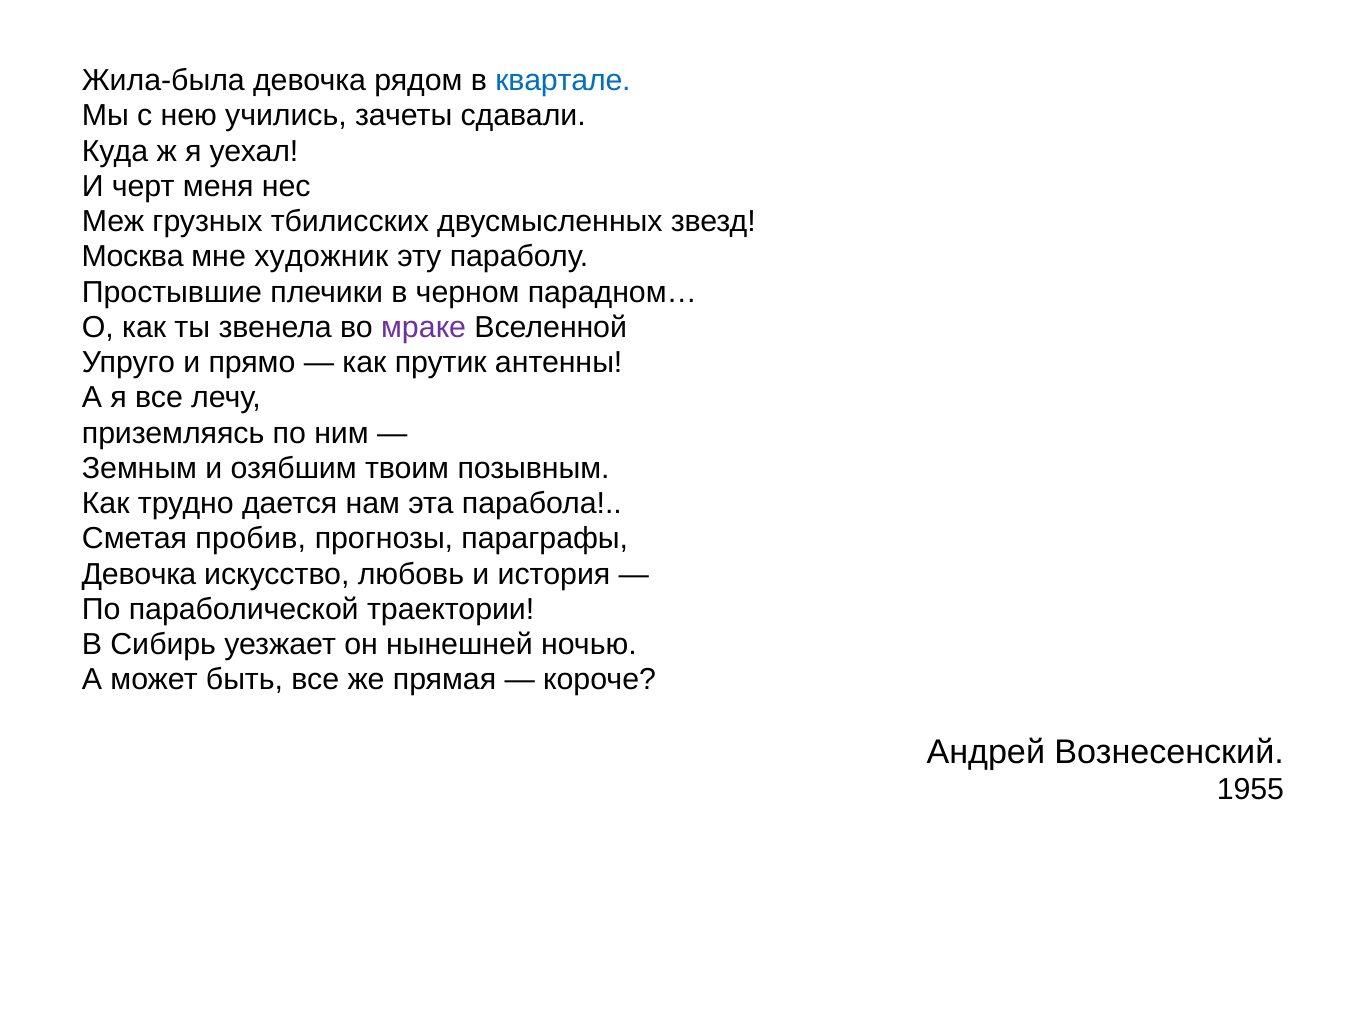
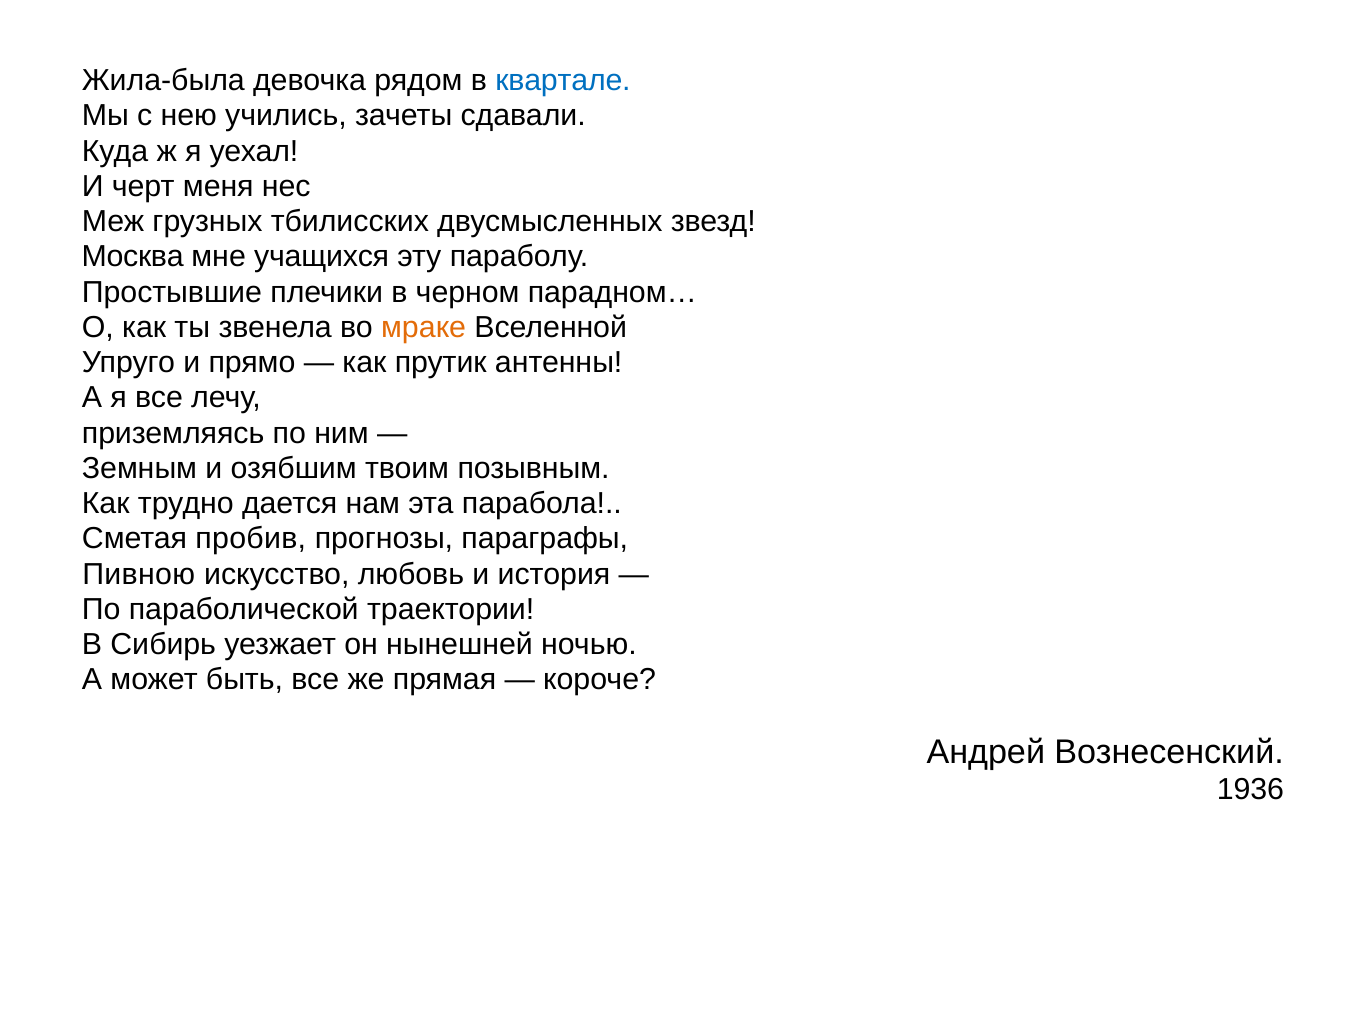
художник: художник -> учащихся
мраке colour: purple -> orange
Девочка at (139, 574): Девочка -> Пивною
1955: 1955 -> 1936
